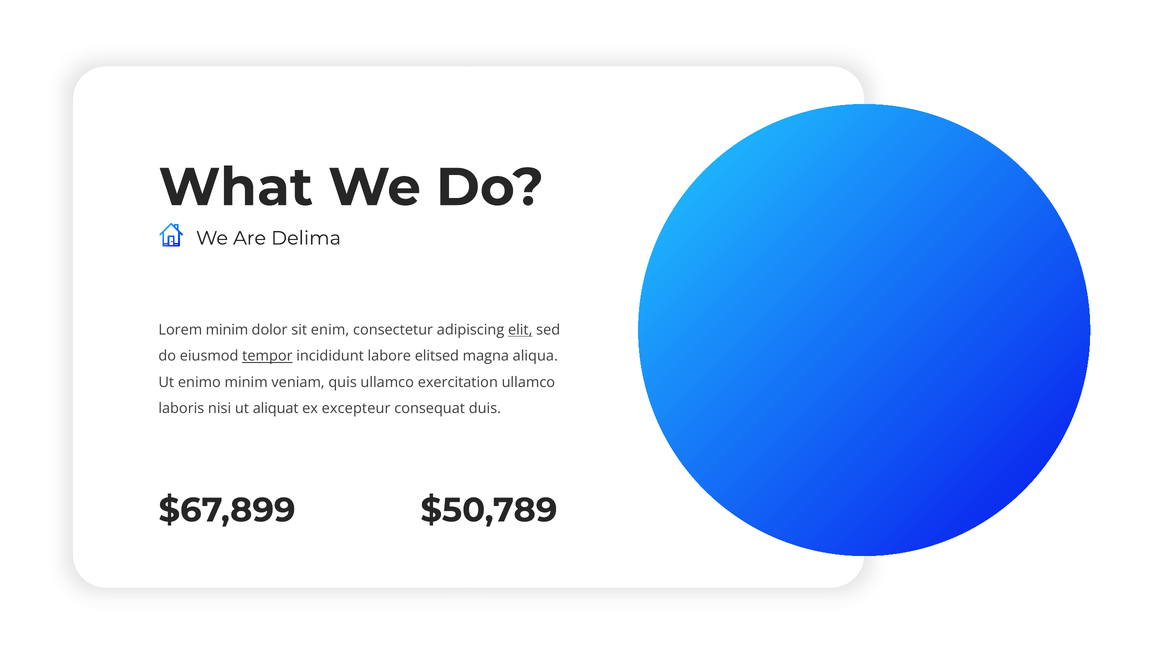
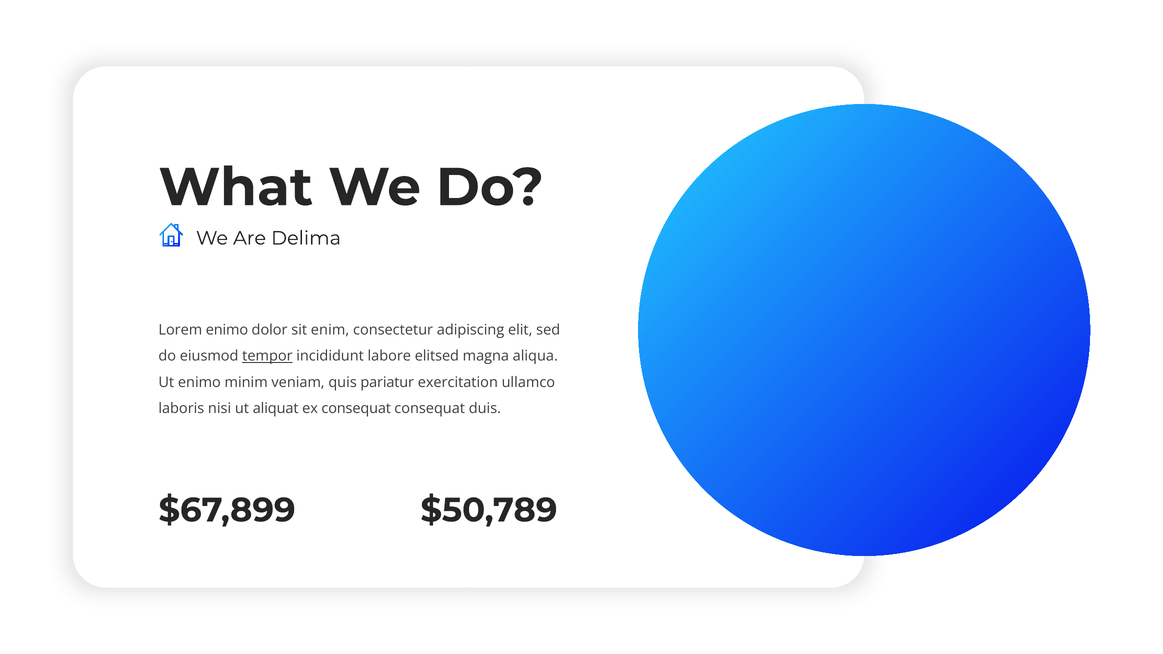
Lorem minim: minim -> enimo
elit underline: present -> none
quis ullamco: ullamco -> pariatur
ex excepteur: excepteur -> consequat
